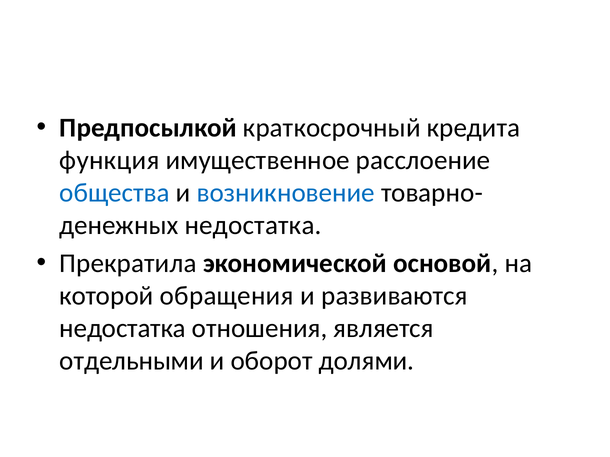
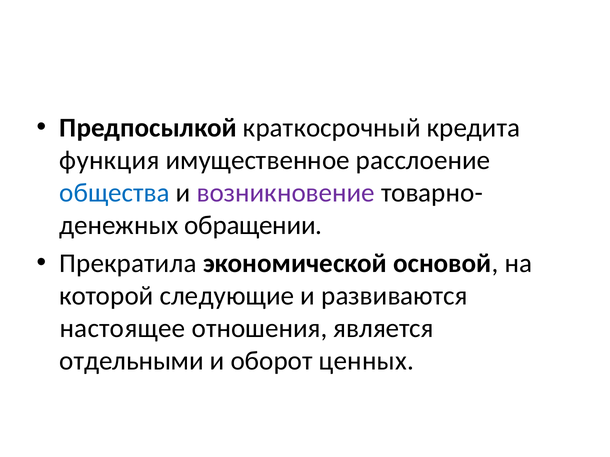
возникновение colour: blue -> purple
недостатка at (253, 226): недостатка -> обращении
обращения: обращения -> следующие
недостатка at (123, 329): недостатка -> настоящее
долями: долями -> ценных
